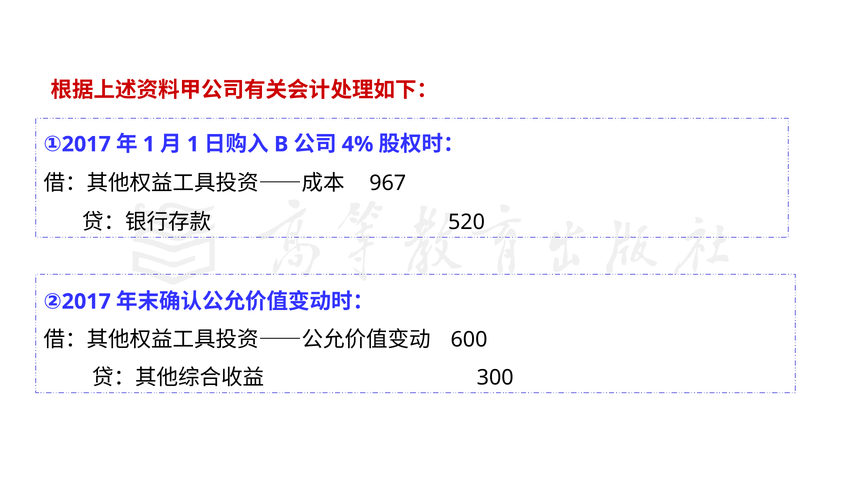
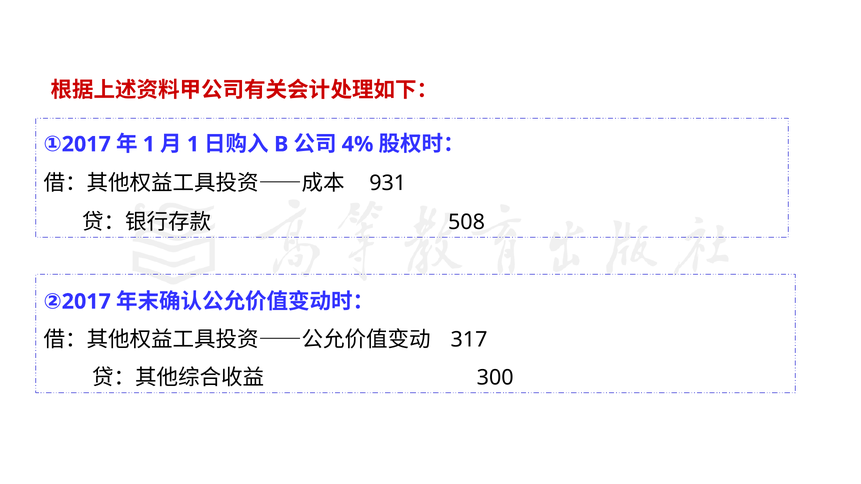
967: 967 -> 931
520: 520 -> 508
600: 600 -> 317
